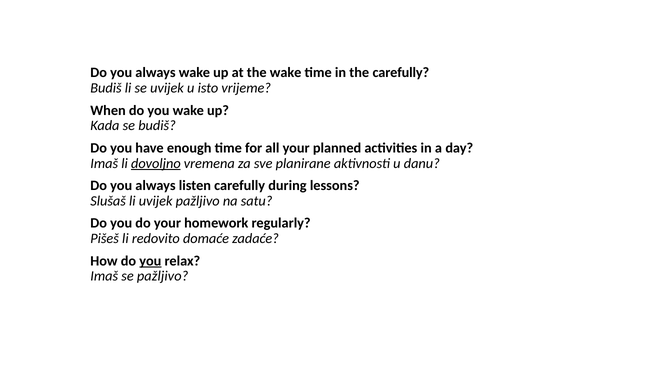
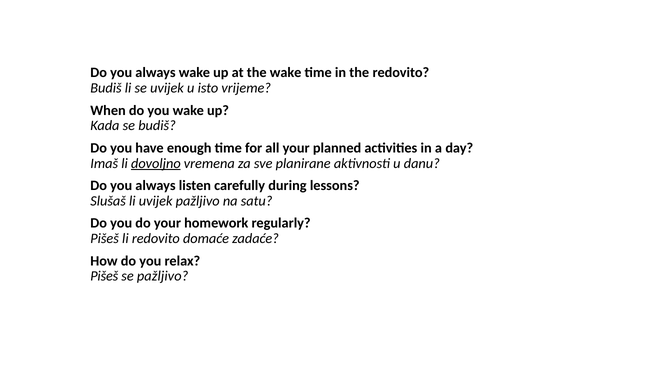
the carefully: carefully -> redovito
you at (150, 261) underline: present -> none
Imaš at (104, 276): Imaš -> Pišeš
